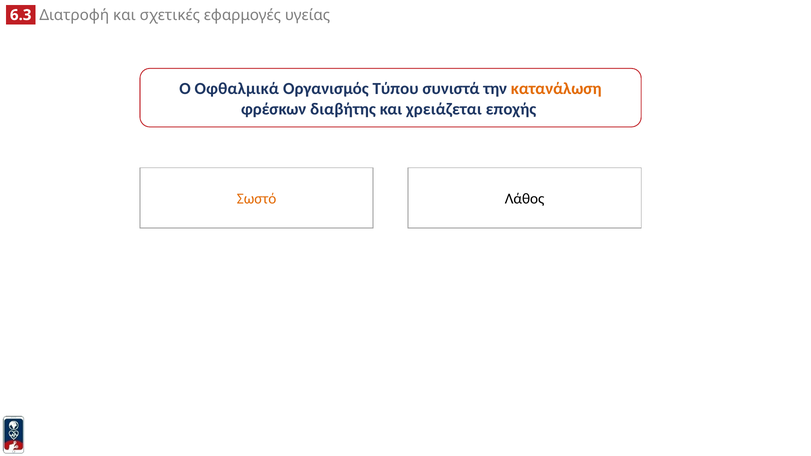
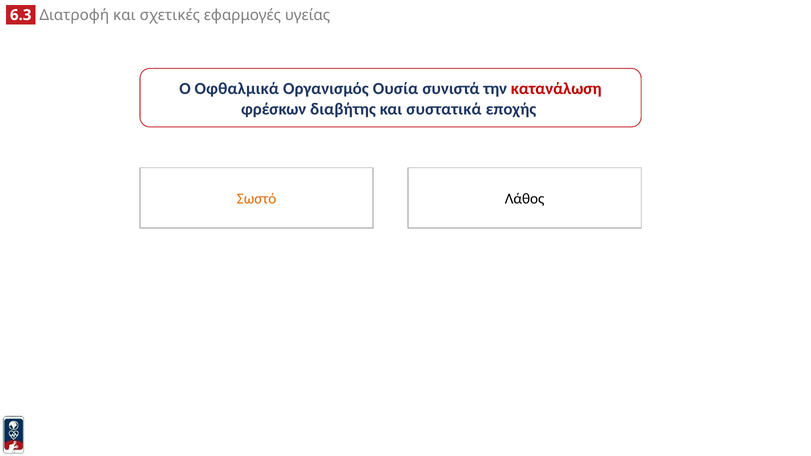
Τύπου: Τύπου -> Ουσία
κατανάλωση colour: orange -> red
χρειάζεται: χρειάζεται -> συστατικά
